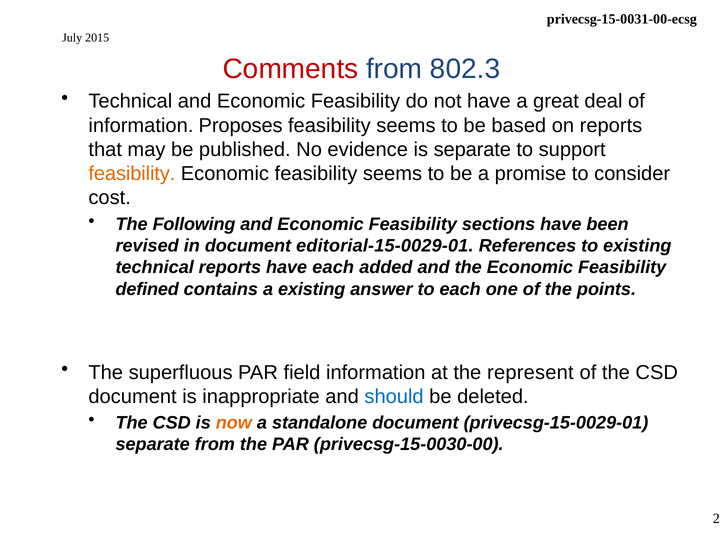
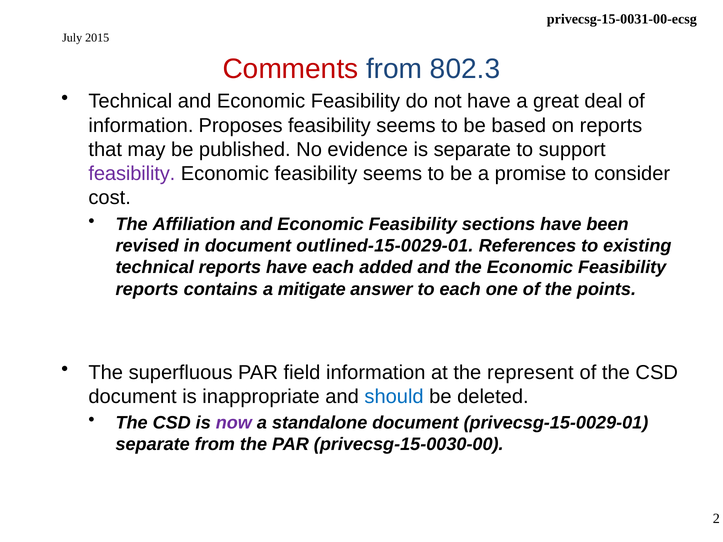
feasibility at (132, 174) colour: orange -> purple
Following: Following -> Affiliation
editorial-15-0029-01: editorial-15-0029-01 -> outlined-15-0029-01
defined at (147, 289): defined -> reports
a existing: existing -> mitigate
now colour: orange -> purple
